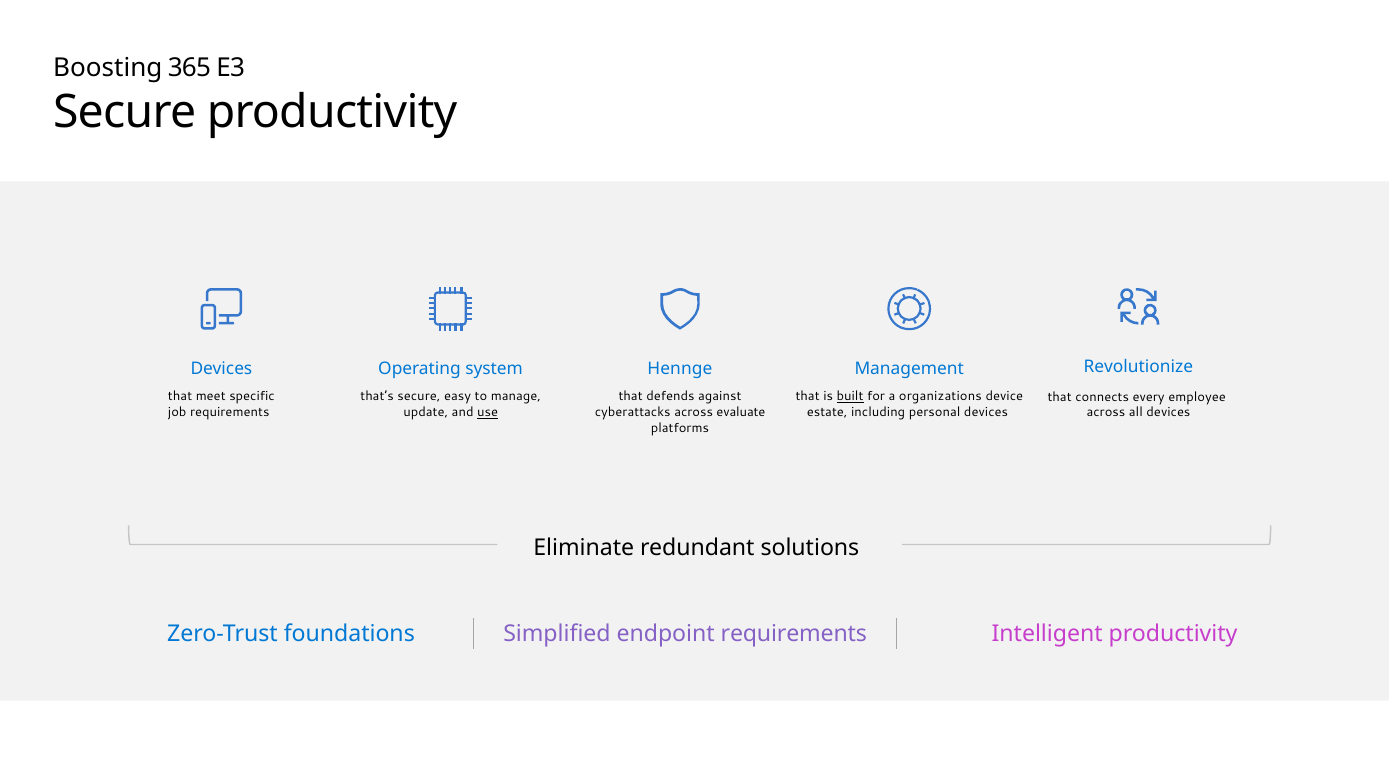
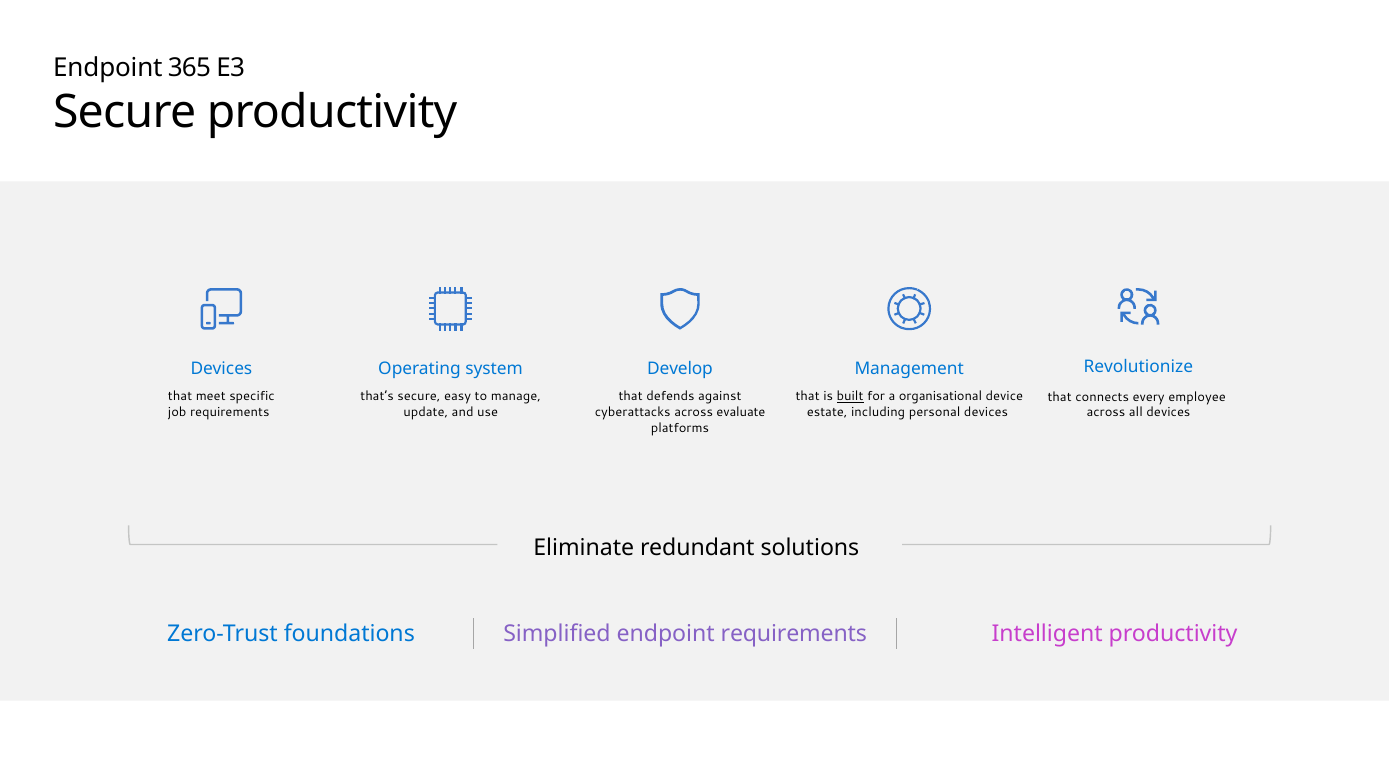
Boosting at (108, 67): Boosting -> Endpoint
Hennge: Hennge -> Develop
organizations: organizations -> organisational
use underline: present -> none
